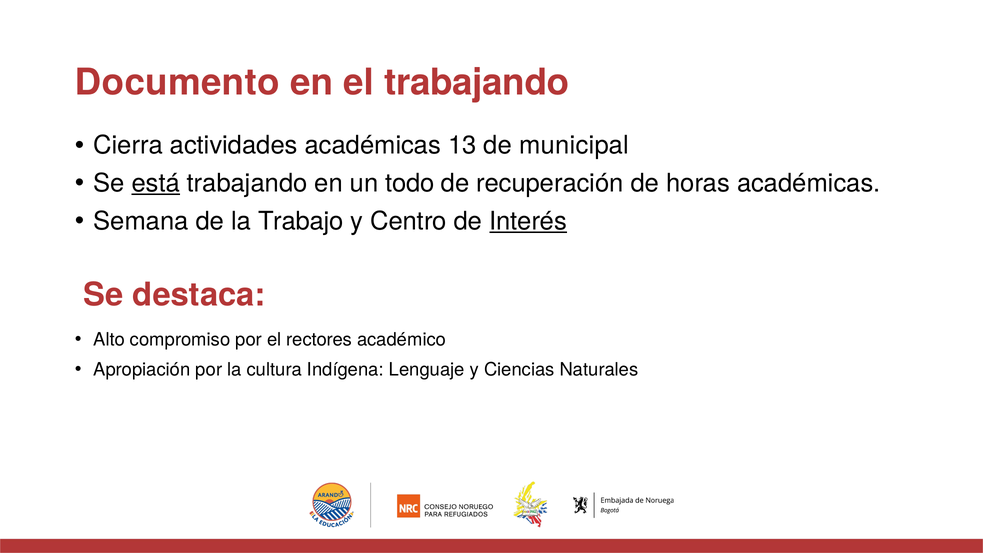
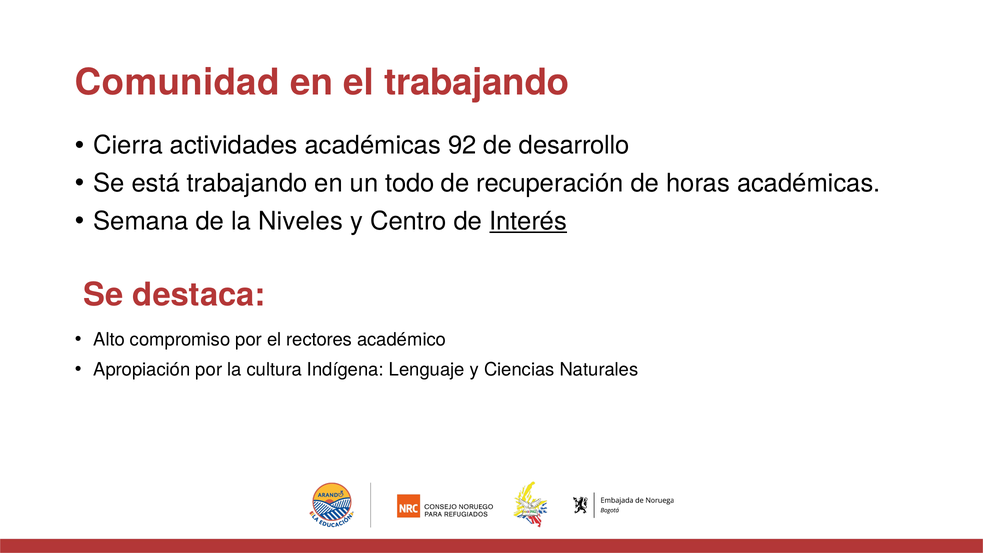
Documento: Documento -> Comunidad
13: 13 -> 92
municipal: municipal -> desarrollo
está underline: present -> none
Trabajo: Trabajo -> Niveles
